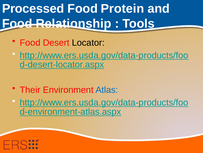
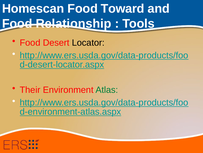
Processed: Processed -> Homescan
Protein: Protein -> Toward
Atlas colour: blue -> green
